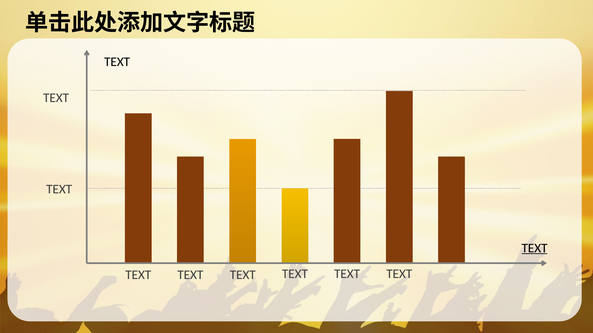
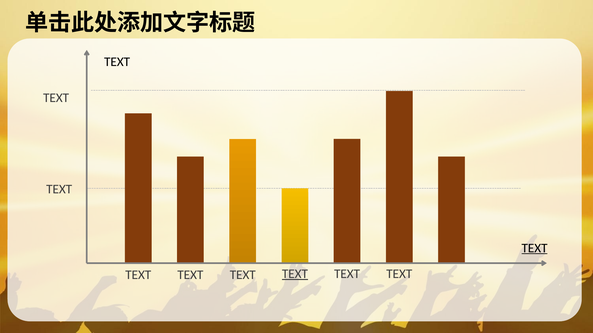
TEXT at (295, 274) underline: none -> present
